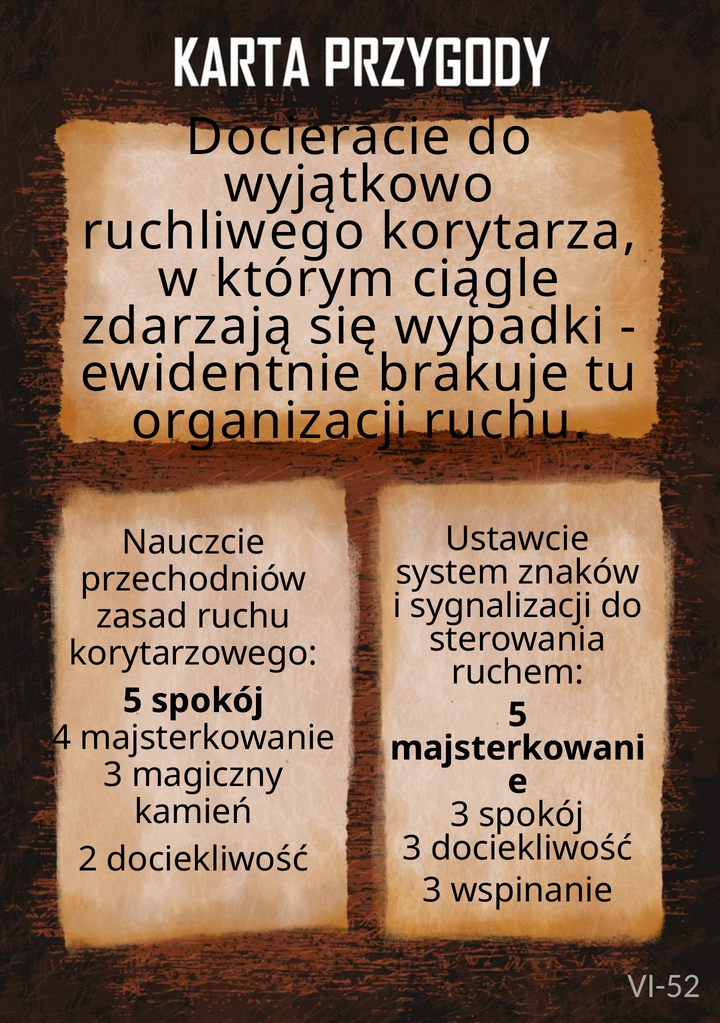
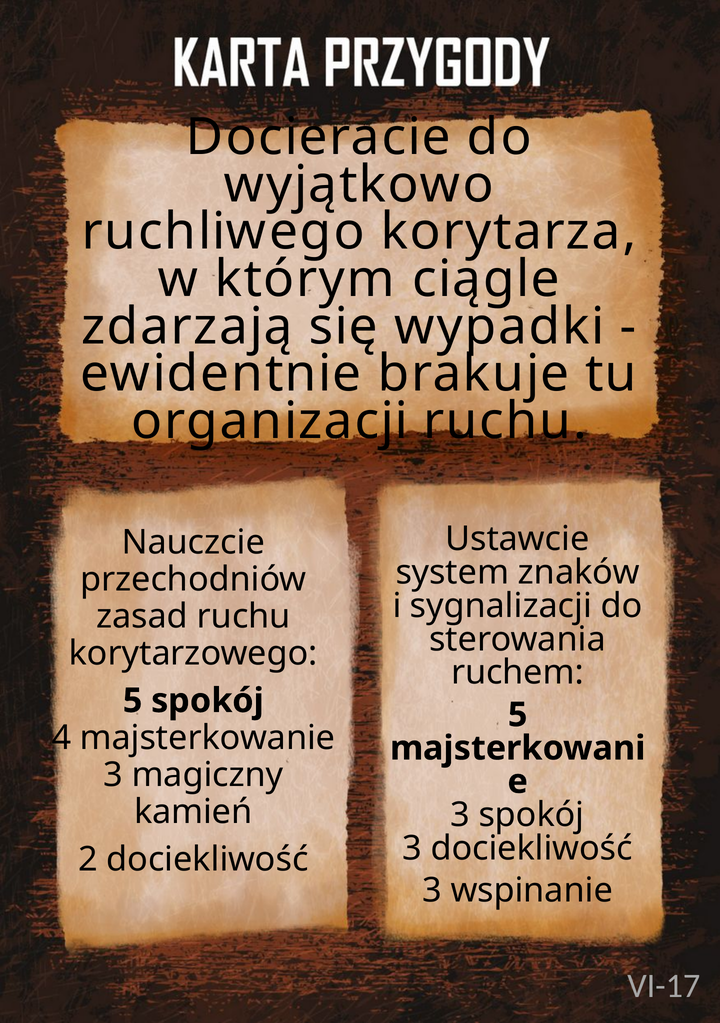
VI-52: VI-52 -> VI-17
